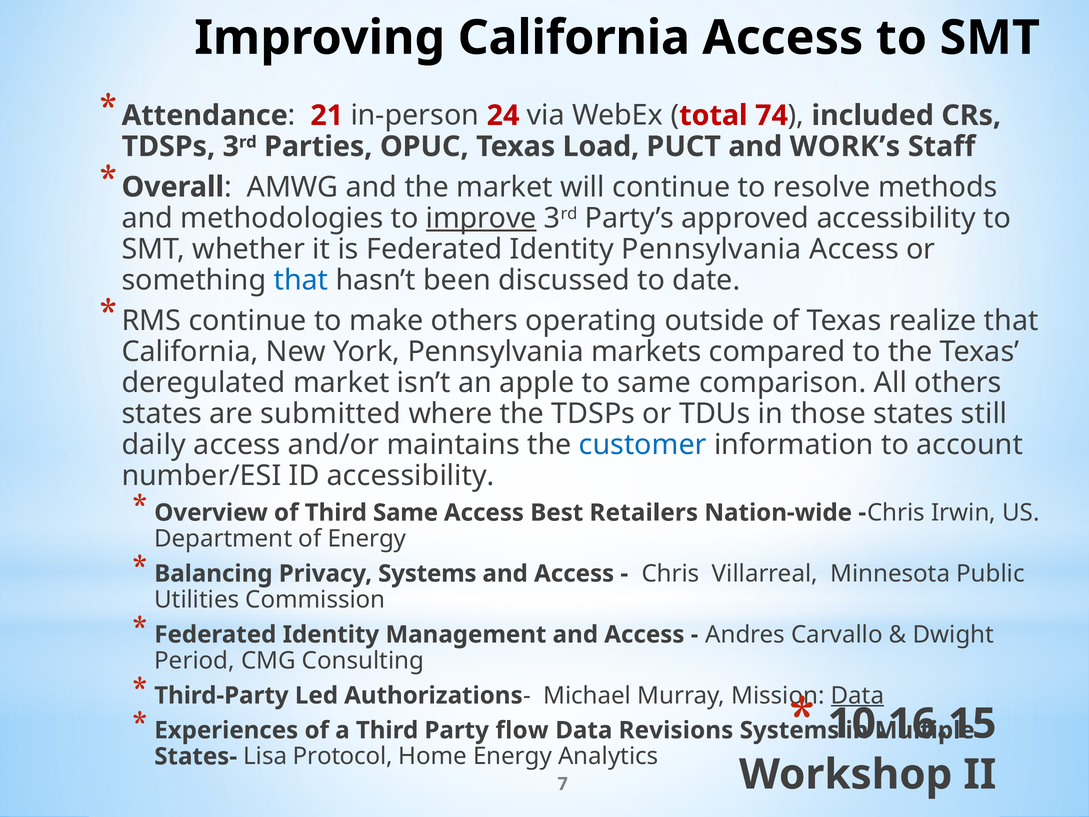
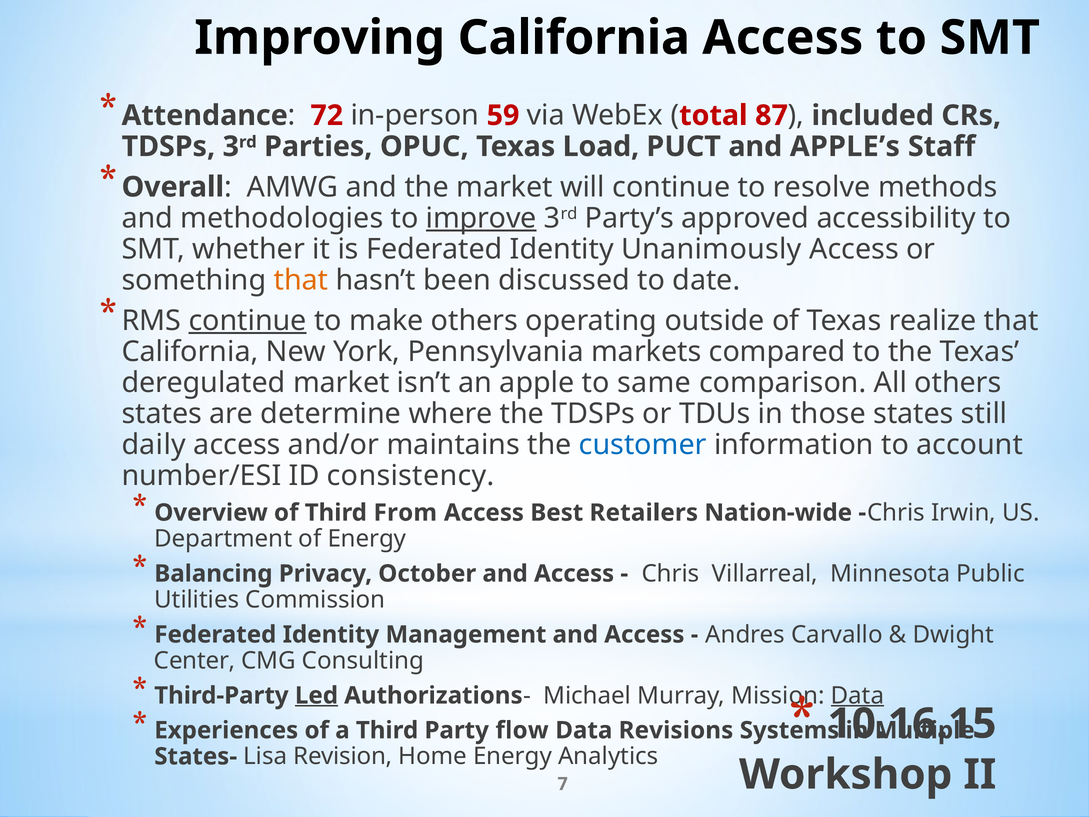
21: 21 -> 72
24: 24 -> 59
74: 74 -> 87
WORK’s: WORK’s -> APPLE’s
Identity Pennsylvania: Pennsylvania -> Unanimously
that at (301, 280) colour: blue -> orange
continue at (248, 321) underline: none -> present
submitted: submitted -> determine
ID accessibility: accessibility -> consistency
Third Same: Same -> From
Privacy Systems: Systems -> October
Period: Period -> Center
Led underline: none -> present
Protocol: Protocol -> Revision
